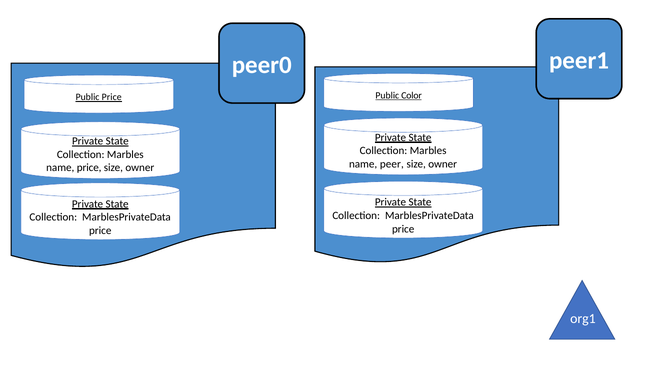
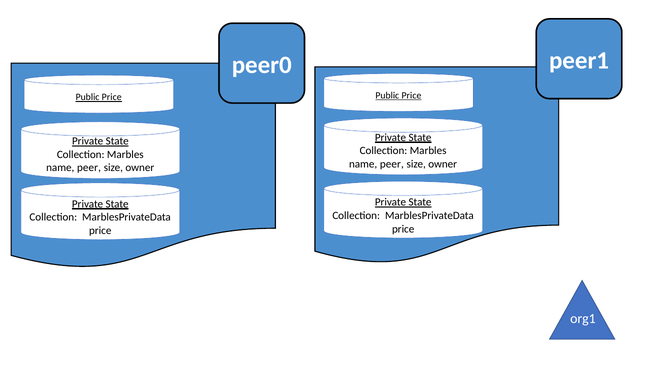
Color at (412, 96): Color -> Price
price at (89, 168): price -> peer
